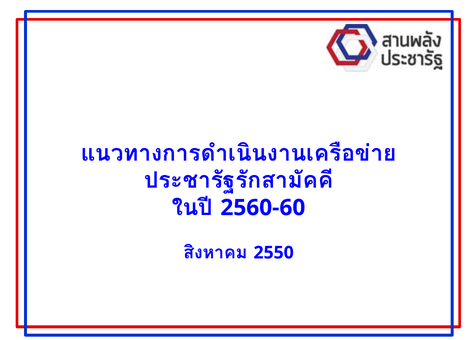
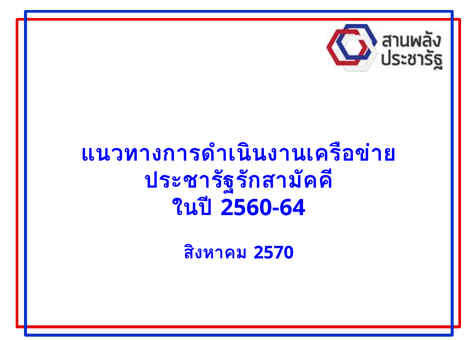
2560-60: 2560-60 -> 2560-64
2550: 2550 -> 2570
